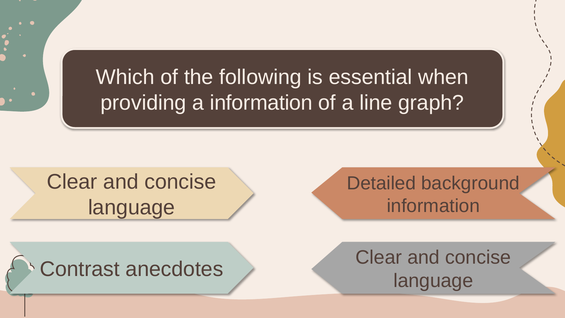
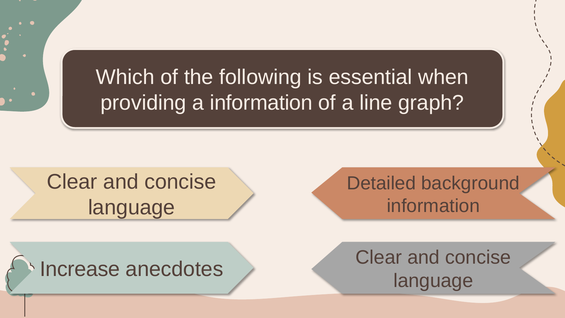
Contrast: Contrast -> Increase
